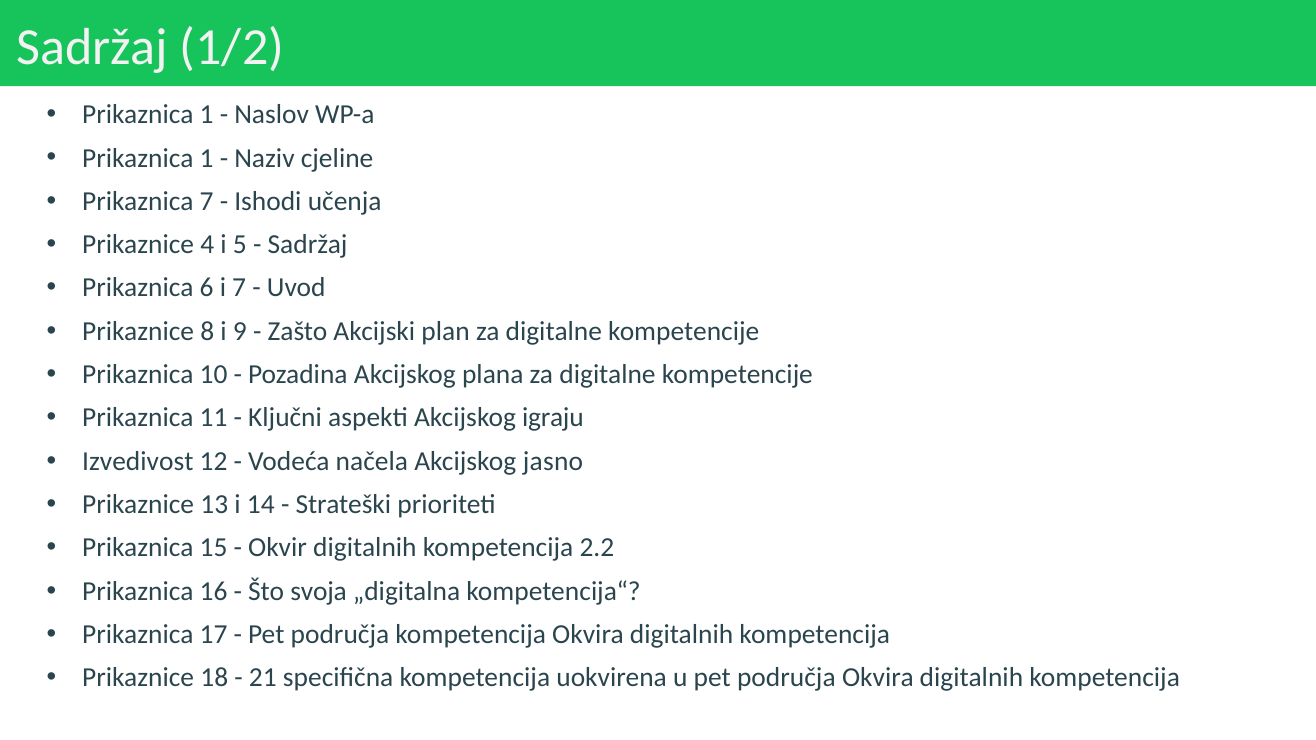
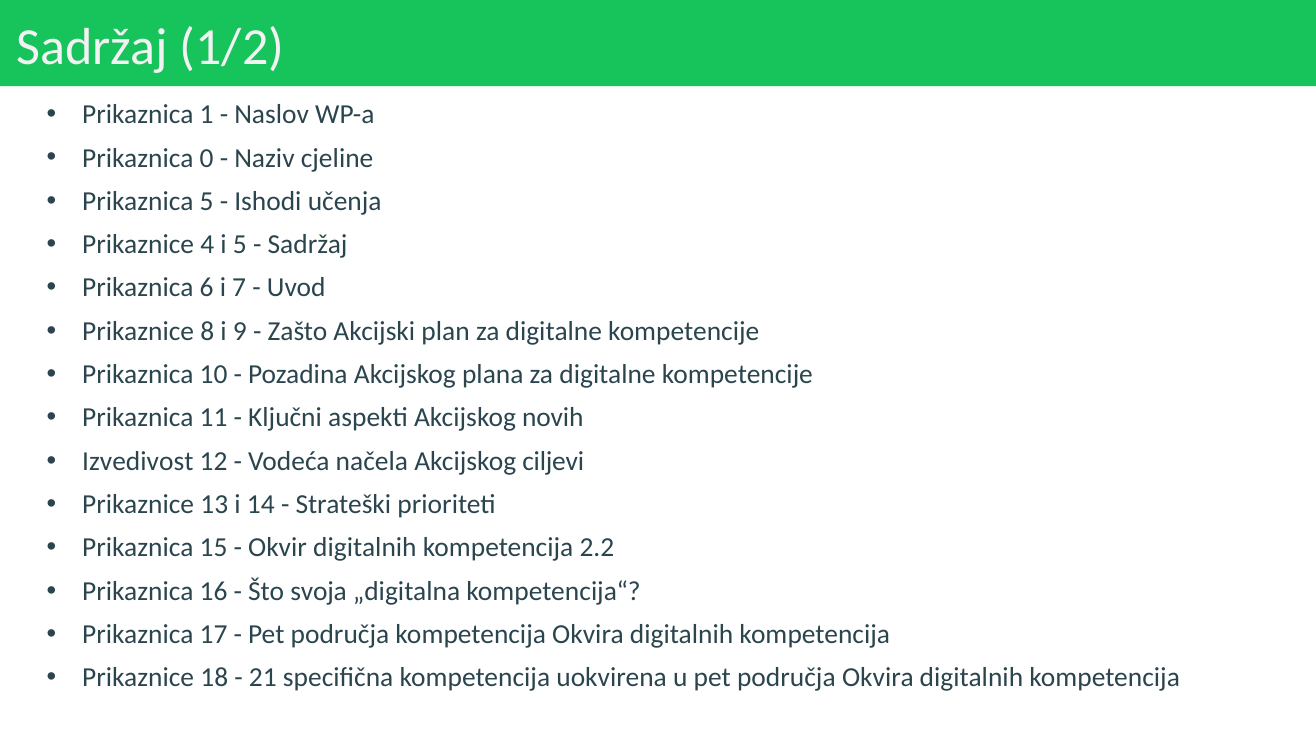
1 at (207, 158): 1 -> 0
Prikaznica 7: 7 -> 5
igraju: igraju -> novih
jasno: jasno -> ciljevi
